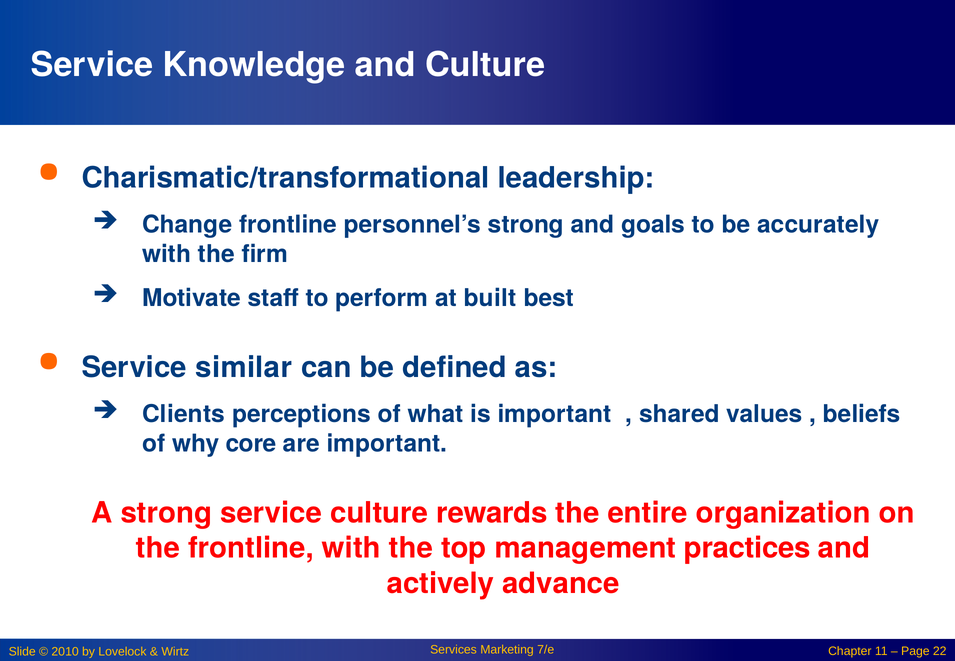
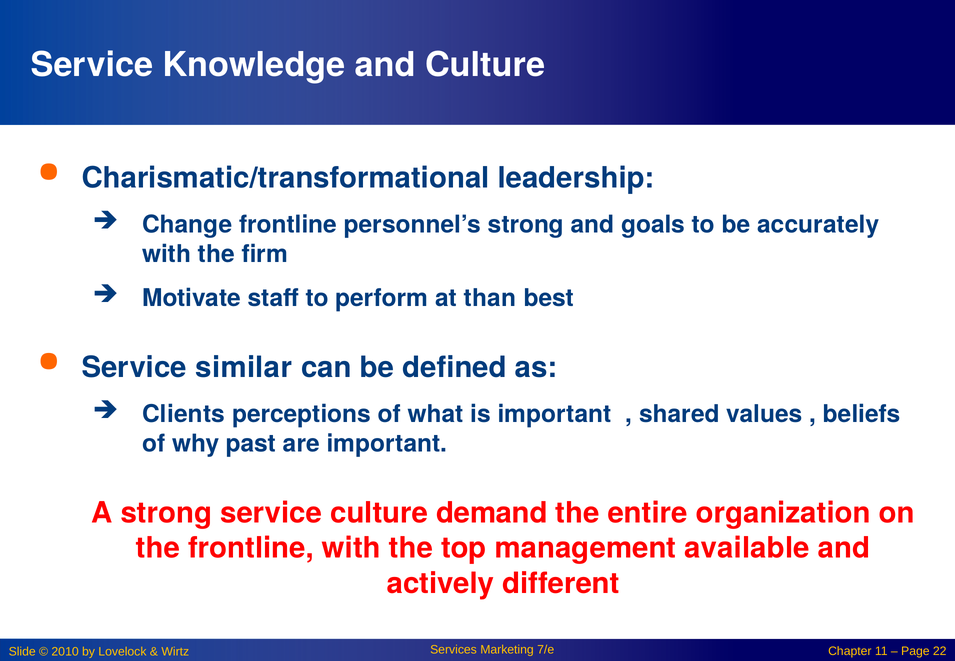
built: built -> than
core: core -> past
rewards: rewards -> demand
practices: practices -> available
advance: advance -> different
